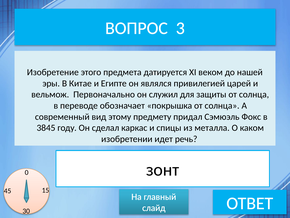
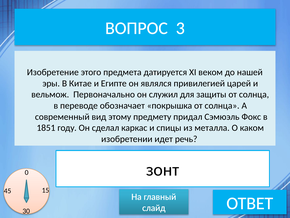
3845: 3845 -> 1851
